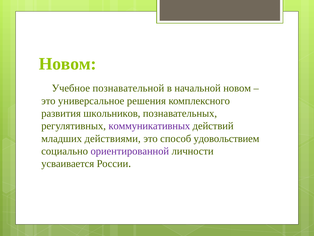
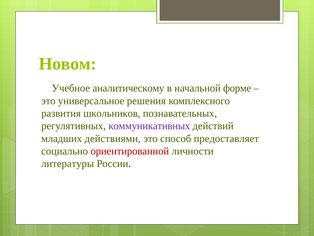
познавательной: познавательной -> аналитическому
начальной новом: новом -> форме
удовольствием: удовольствием -> предоставляет
ориентированной colour: purple -> red
усваивается: усваивается -> литературы
